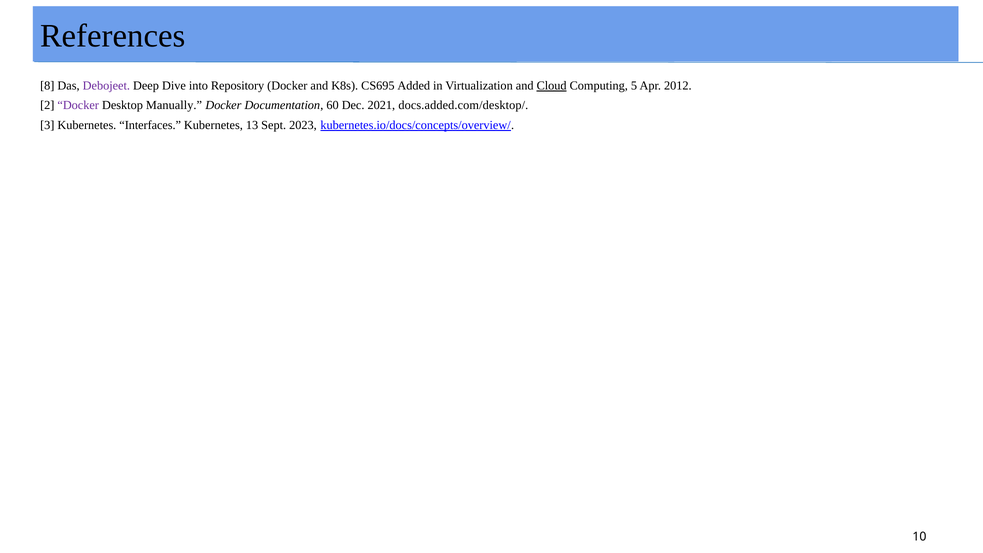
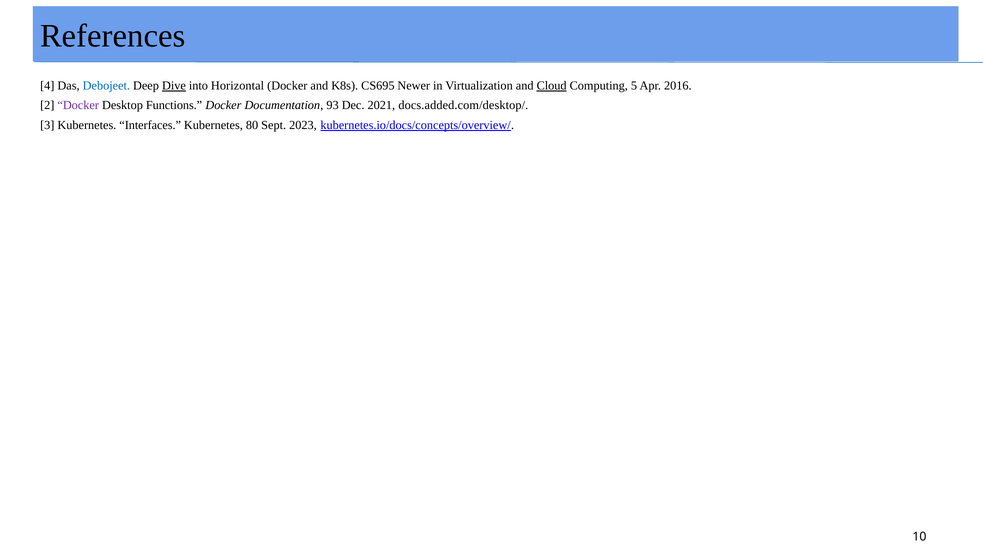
8: 8 -> 4
Debojeet colour: purple -> blue
Dive underline: none -> present
Repository: Repository -> Horizontal
Added: Added -> Newer
2012: 2012 -> 2016
Manually: Manually -> Functions
60: 60 -> 93
13: 13 -> 80
